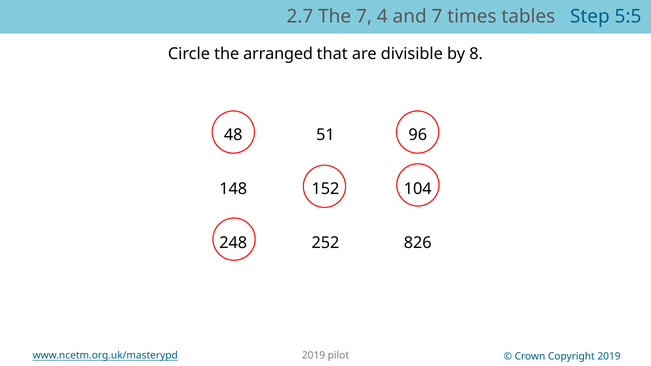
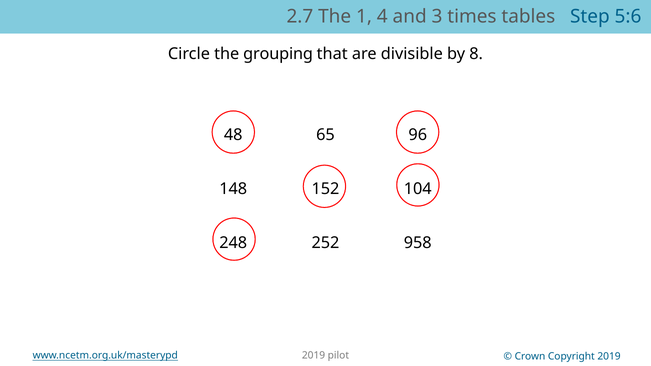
The 7: 7 -> 1
and 7: 7 -> 3
5:5: 5:5 -> 5:6
arranged: arranged -> grouping
51: 51 -> 65
826: 826 -> 958
